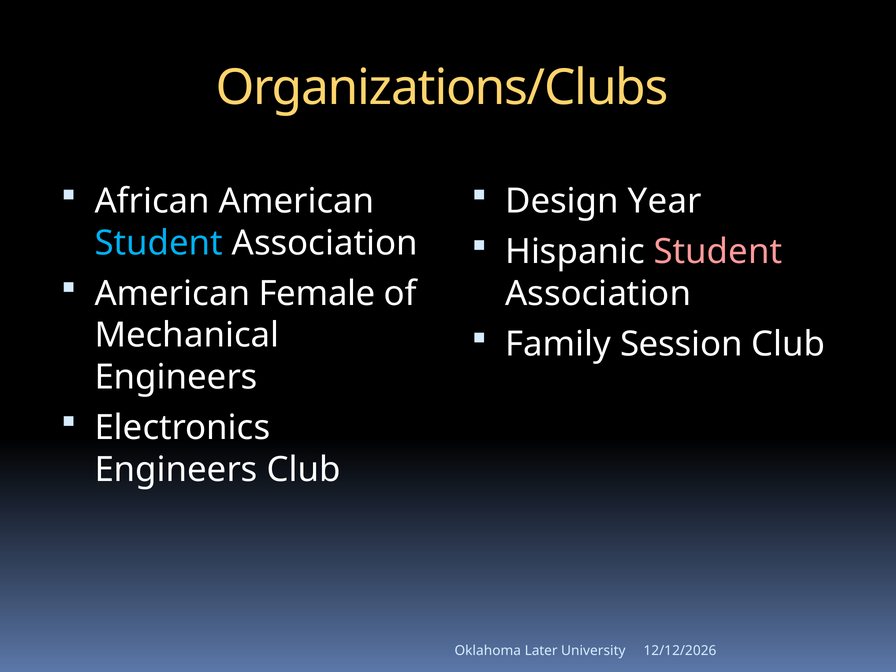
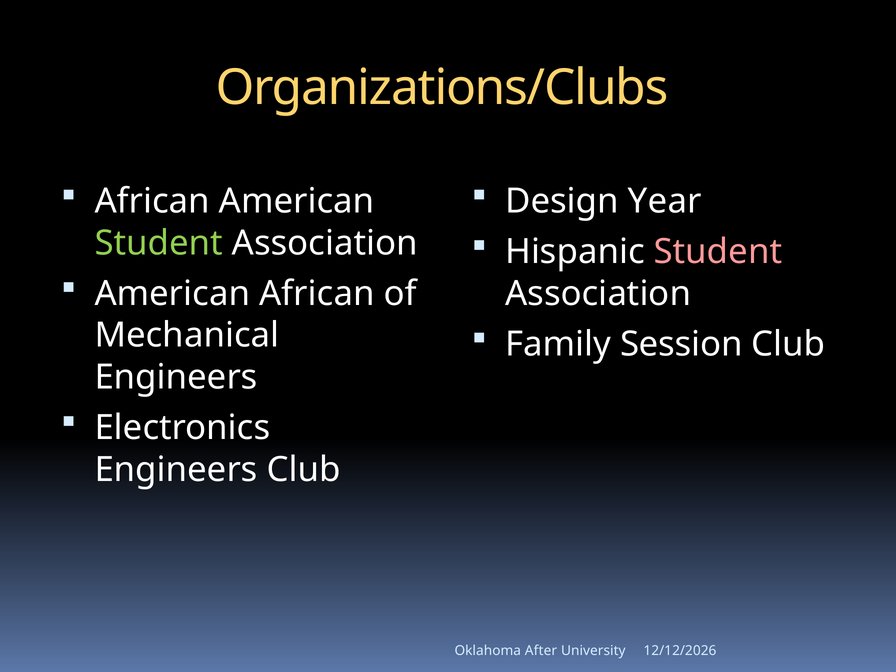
Student at (159, 243) colour: light blue -> light green
American Female: Female -> African
Later: Later -> After
